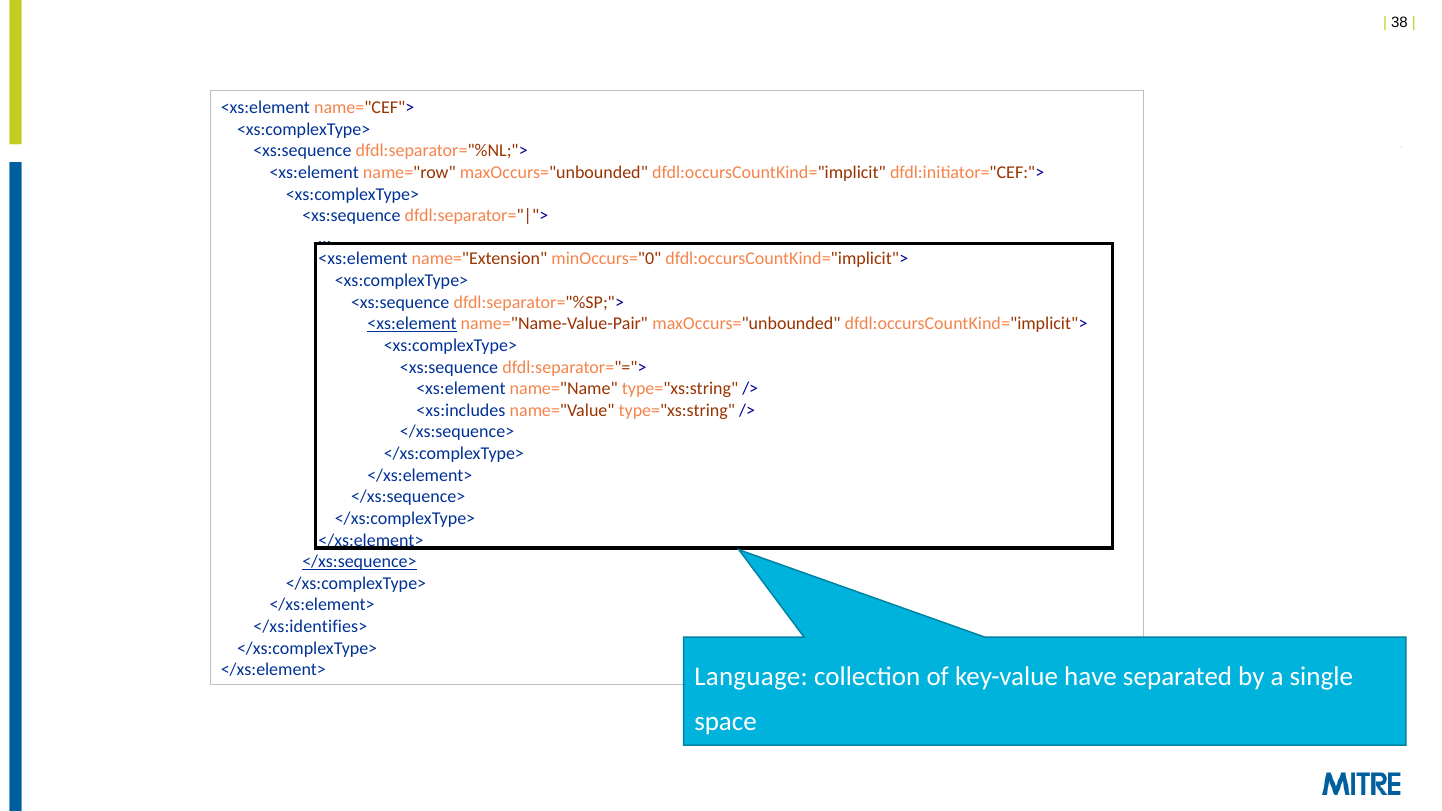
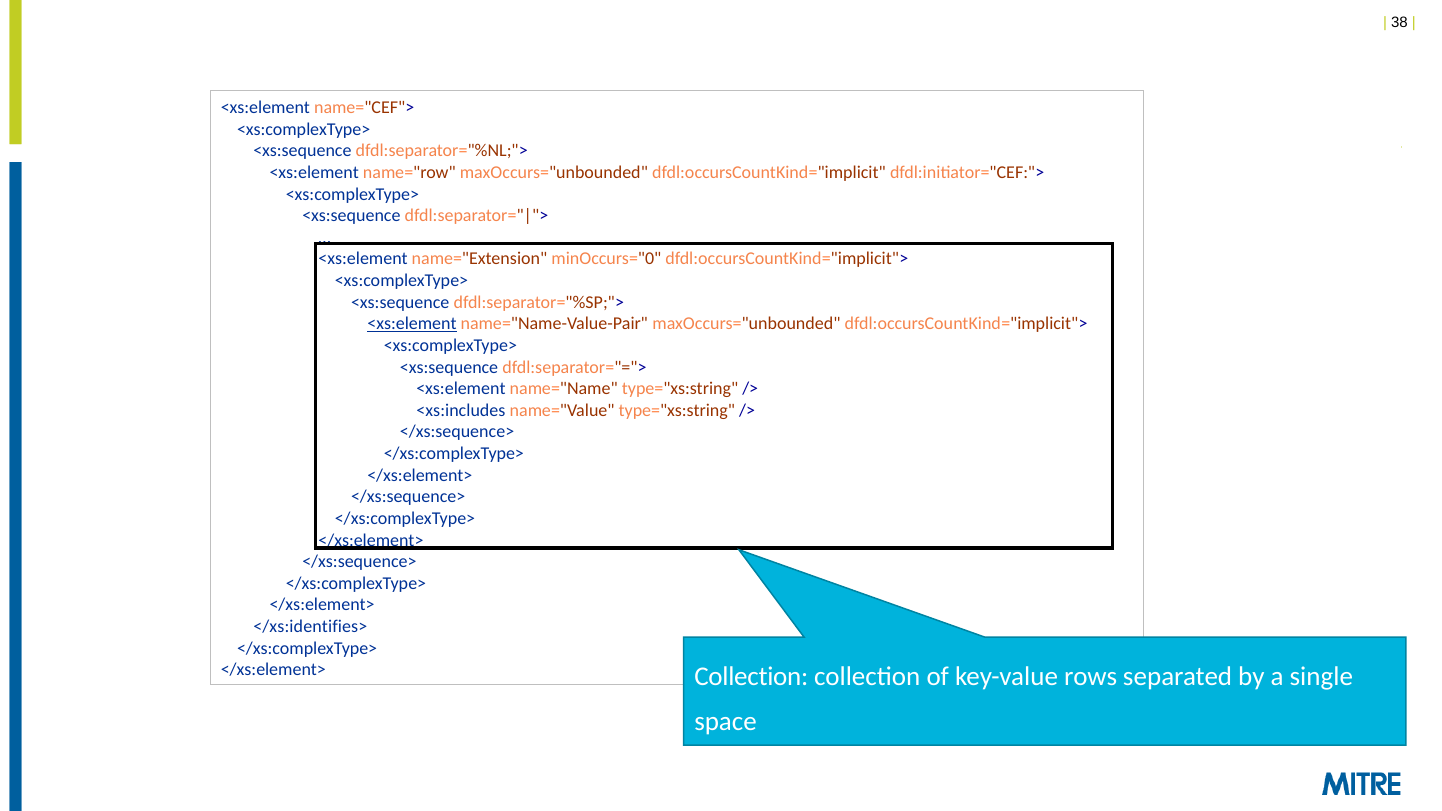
</xs:sequence> at (359, 562) underline: present -> none
</xs:element> Language: Language -> Collection
have: have -> rows
